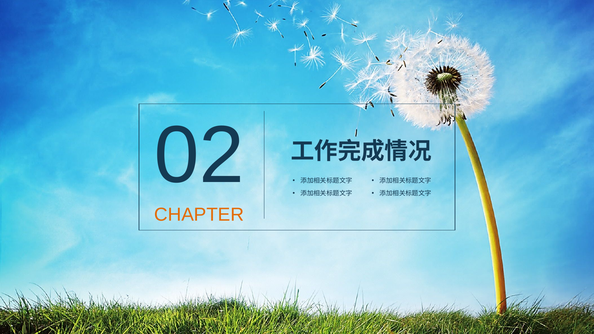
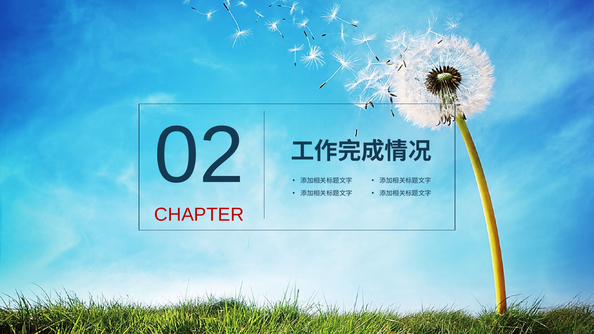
CHAPTER colour: orange -> red
